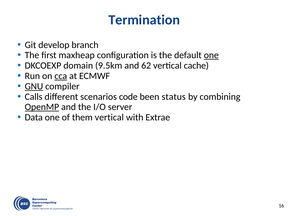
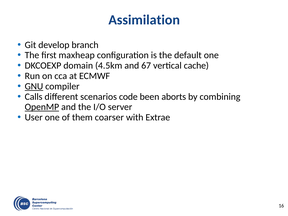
Termination: Termination -> Assimilation
one at (211, 55) underline: present -> none
9.5km: 9.5km -> 4.5km
62: 62 -> 67
cca underline: present -> none
status: status -> aborts
Data: Data -> User
them vertical: vertical -> coarser
